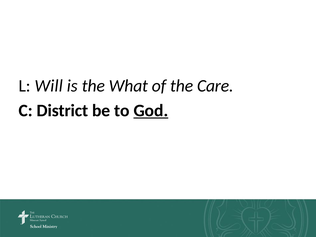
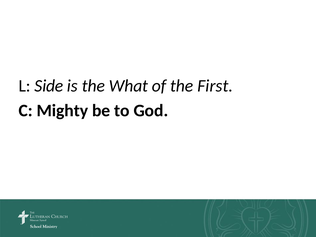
Will: Will -> Side
Care: Care -> First
District: District -> Mighty
God underline: present -> none
